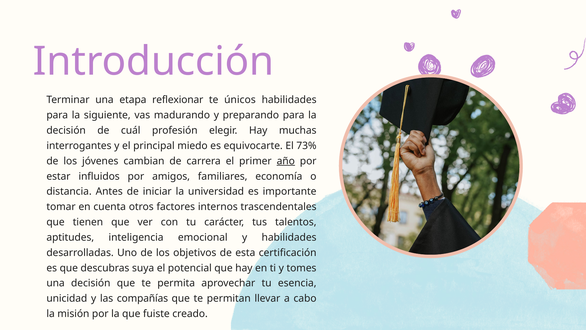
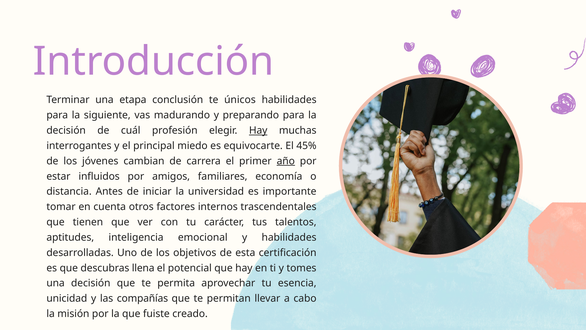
reflexionar: reflexionar -> conclusión
Hay at (258, 130) underline: none -> present
73%: 73% -> 45%
suya: suya -> llena
